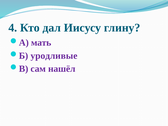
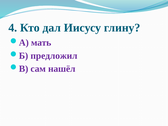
уродливые: уродливые -> предложил
